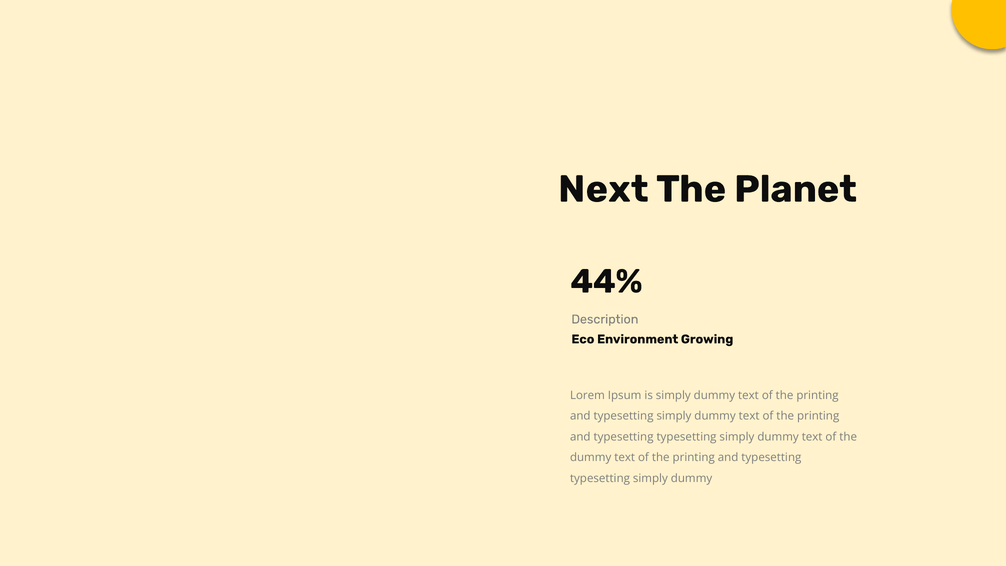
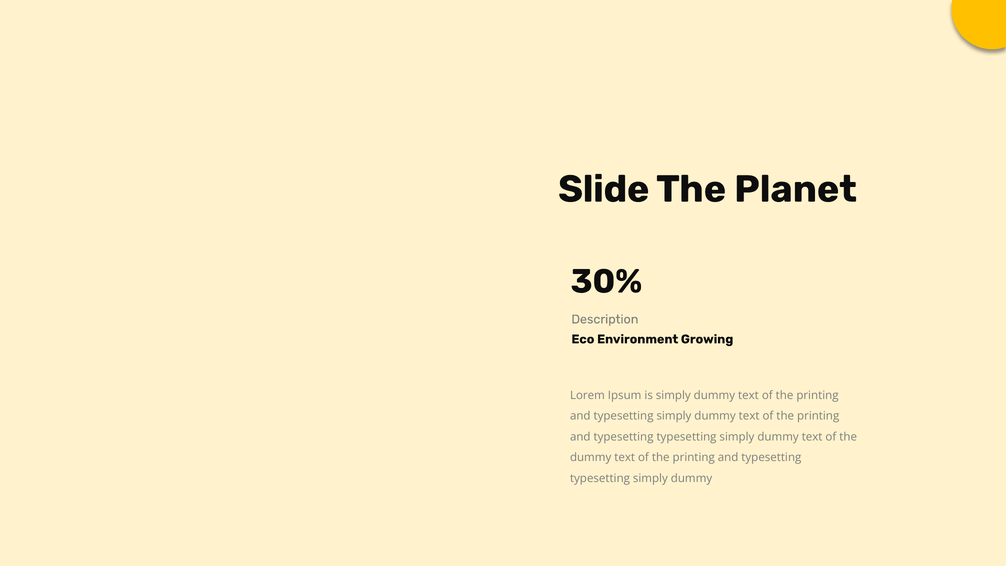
Next: Next -> Slide
44%: 44% -> 30%
